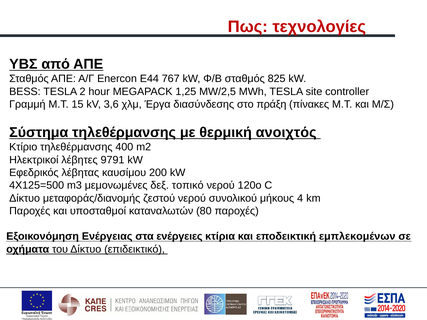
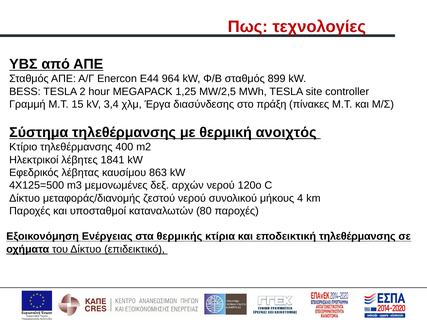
767: 767 -> 964
825: 825 -> 899
3,6: 3,6 -> 3,4
9791: 9791 -> 1841
200: 200 -> 863
τοπικό: τοπικό -> αρχών
ενέργειες: ενέργειες -> θερμικής
εποδεικτική εμπλεκομένων: εμπλεκομένων -> τηλεθέρμανσης
